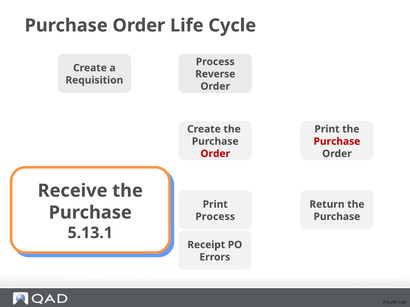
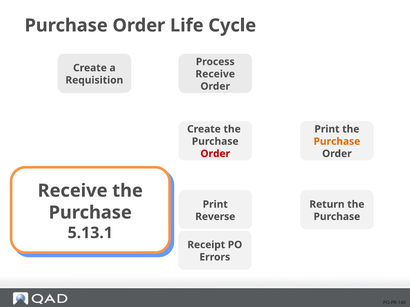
Reverse at (215, 74): Reverse -> Receive
Purchase at (337, 142) colour: red -> orange
Process at (215, 217): Process -> Reverse
